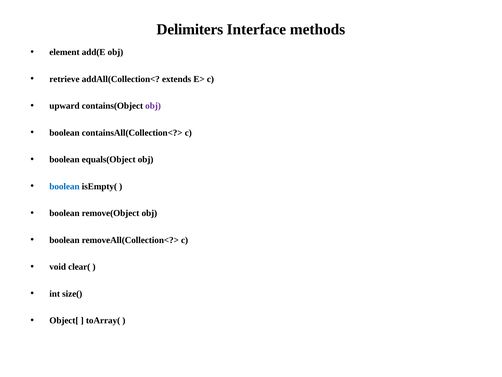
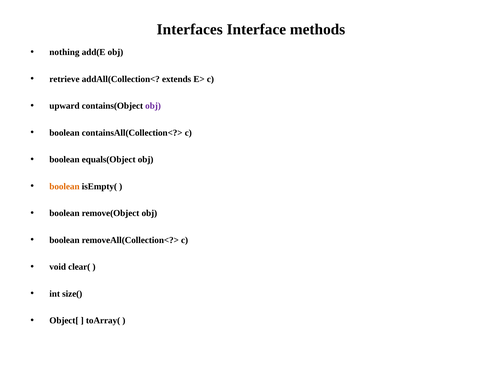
Delimiters: Delimiters -> Interfaces
element: element -> nothing
boolean at (64, 186) colour: blue -> orange
